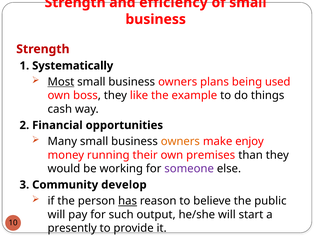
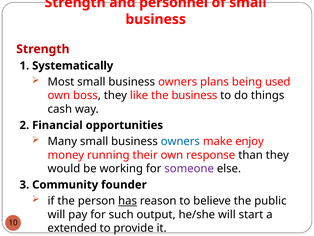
efficiency: efficiency -> personnel
Most underline: present -> none
the example: example -> business
owners at (180, 141) colour: orange -> blue
premises: premises -> response
develop: develop -> founder
presently: presently -> extended
